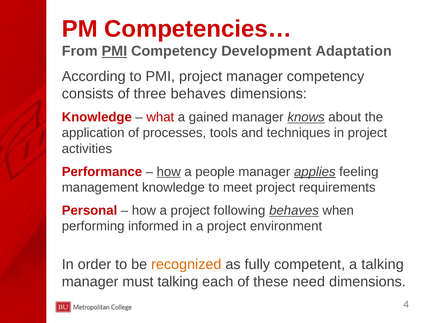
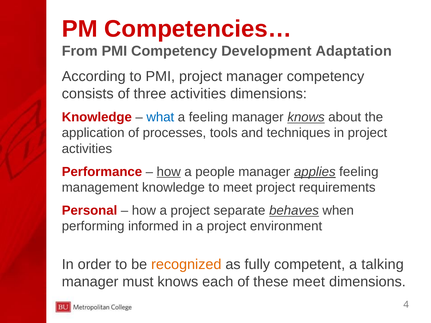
PMI at (114, 51) underline: present -> none
three behaves: behaves -> activities
what colour: red -> blue
a gained: gained -> feeling
following: following -> separate
must talking: talking -> knows
these need: need -> meet
